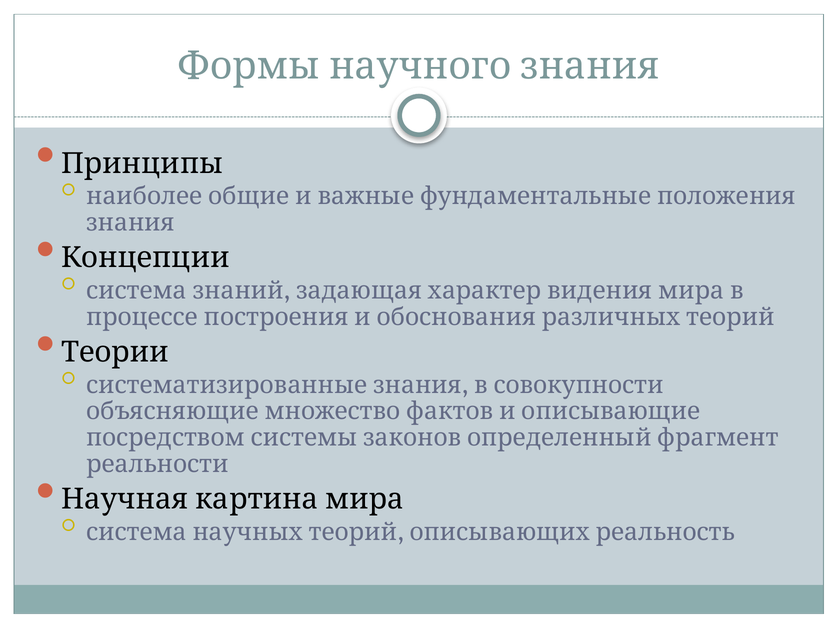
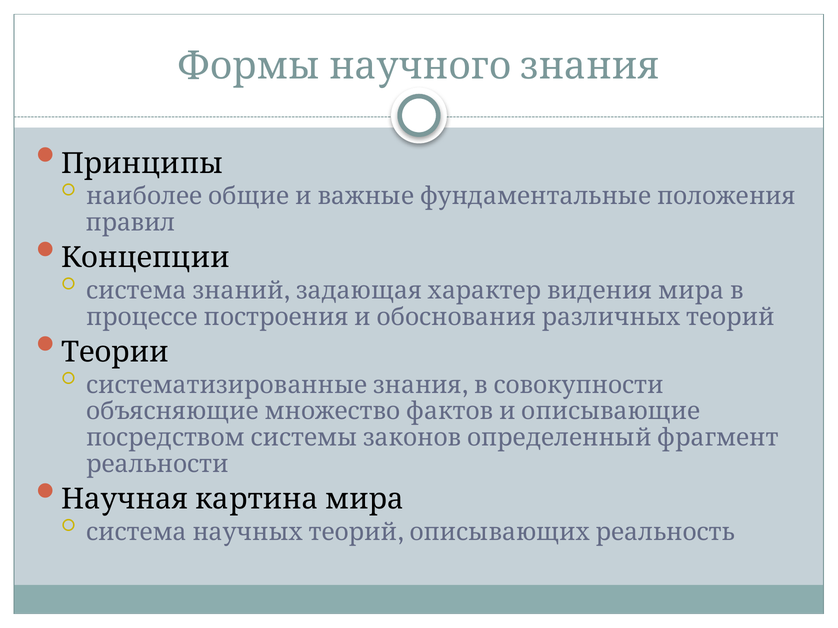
знания: знания -> правил
